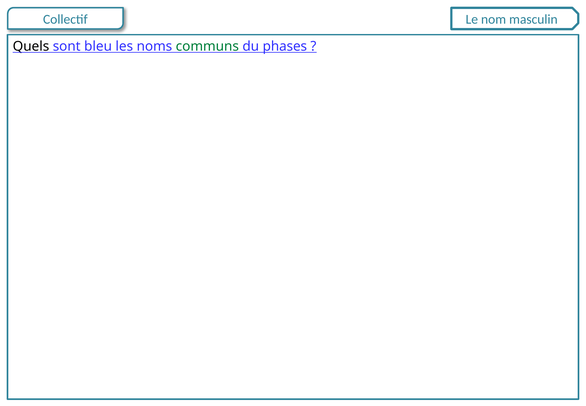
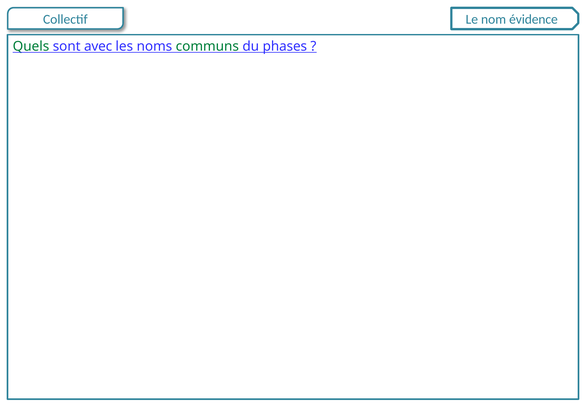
masculin: masculin -> évidence
Quels colour: black -> green
bleu: bleu -> avec
